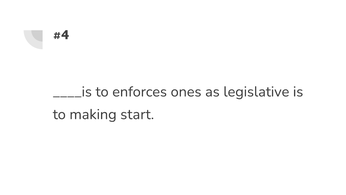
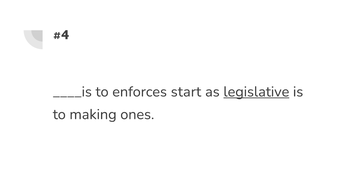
ones: ones -> start
legislative underline: none -> present
start: start -> ones
